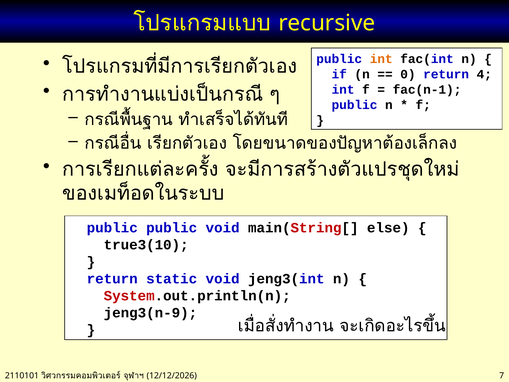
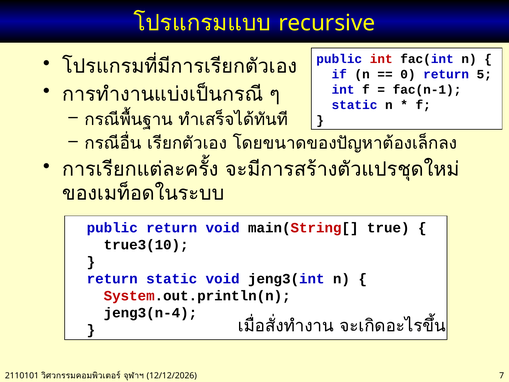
int at (381, 59) colour: orange -> red
4: 4 -> 5
public at (354, 105): public -> static
public public: public -> return
else: else -> true
jeng3(n-9: jeng3(n-9 -> jeng3(n-4
